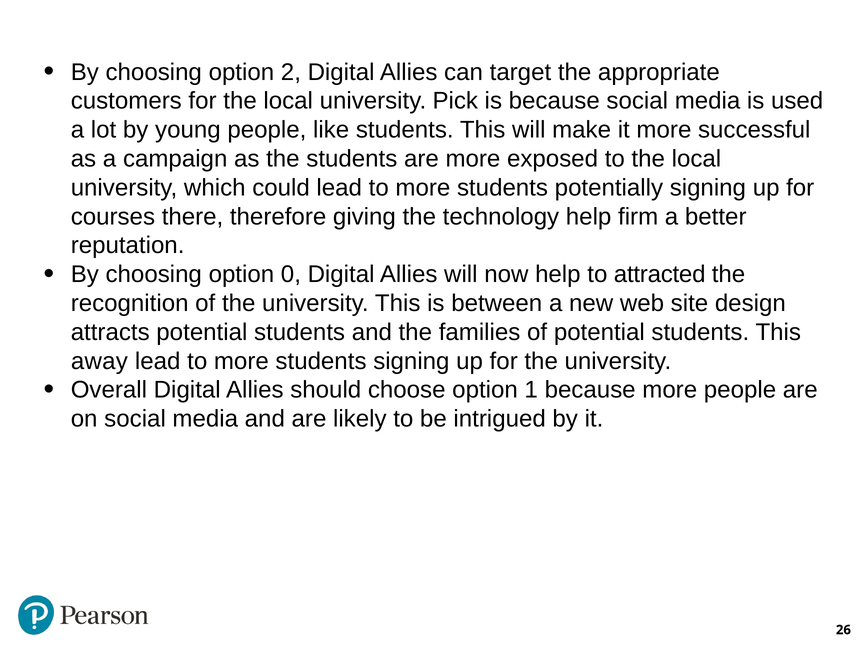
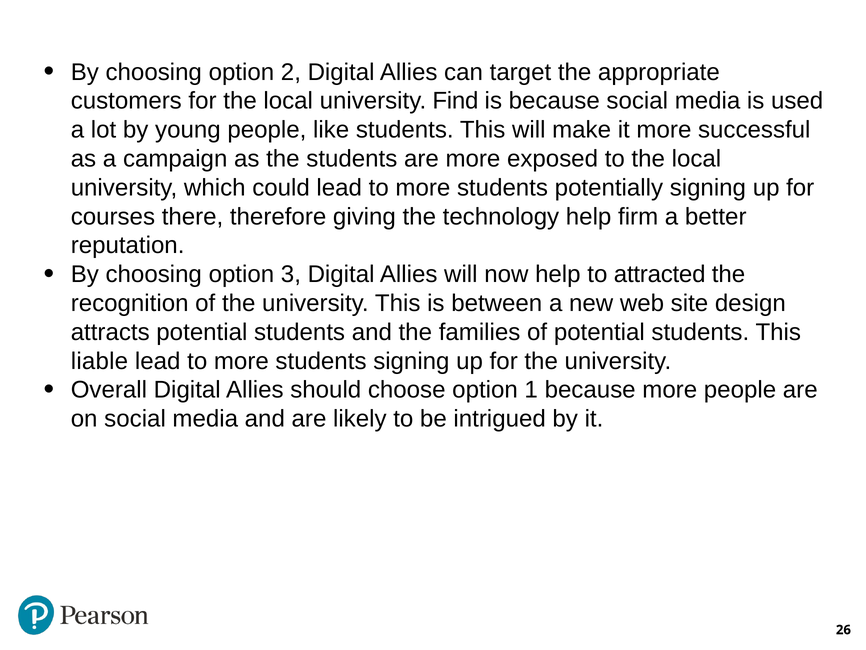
Pick: Pick -> Find
0: 0 -> 3
away: away -> liable
